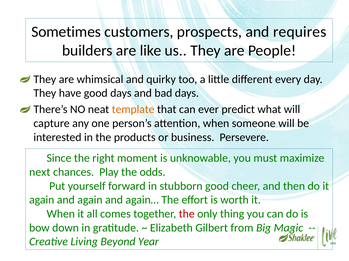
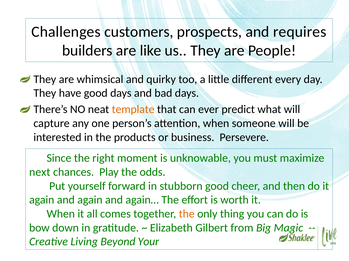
Sometimes: Sometimes -> Challenges
the at (187, 214) colour: red -> orange
Year: Year -> Your
